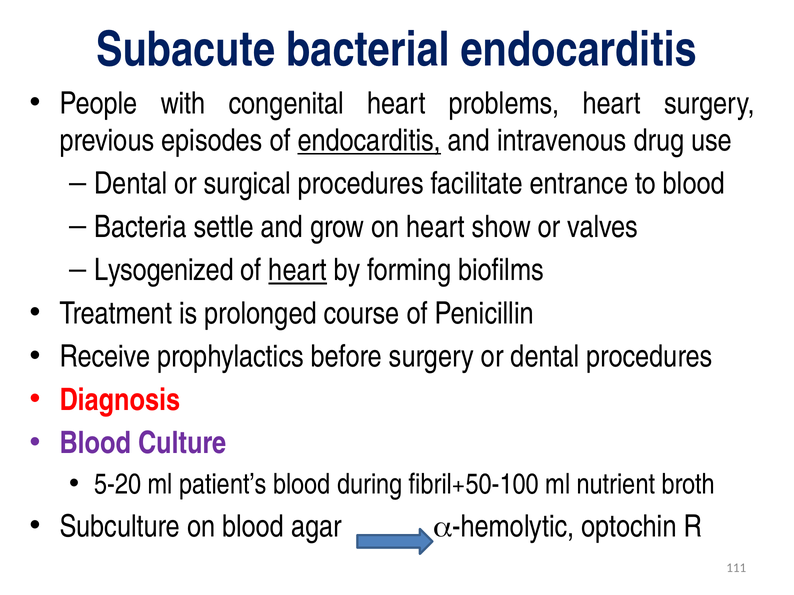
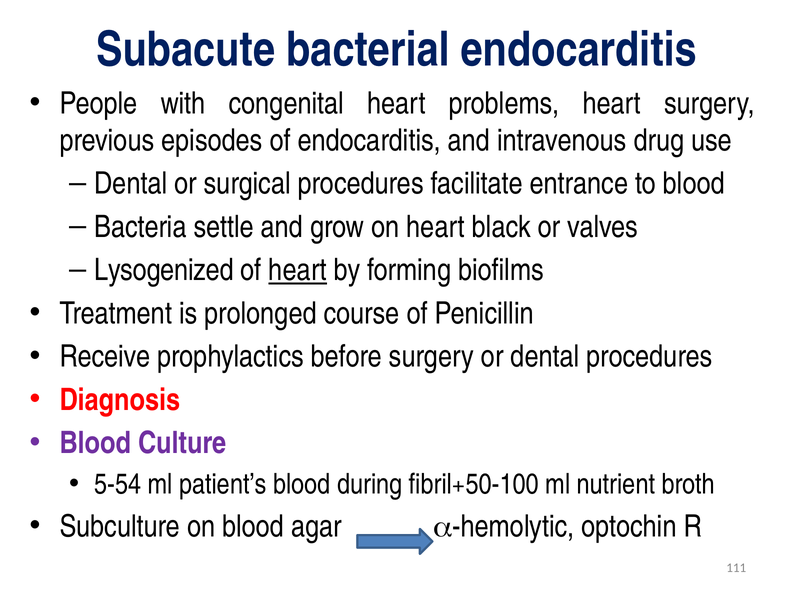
endocarditis at (369, 141) underline: present -> none
show: show -> black
5-20: 5-20 -> 5-54
